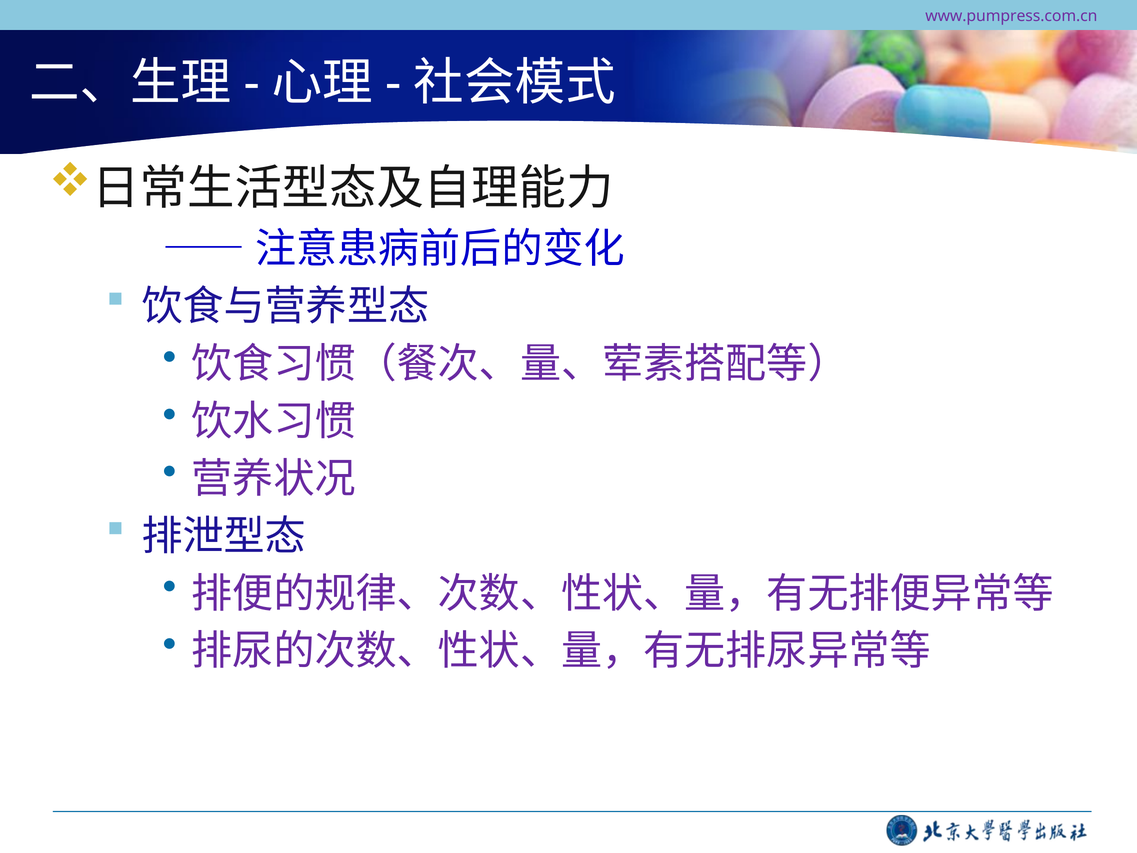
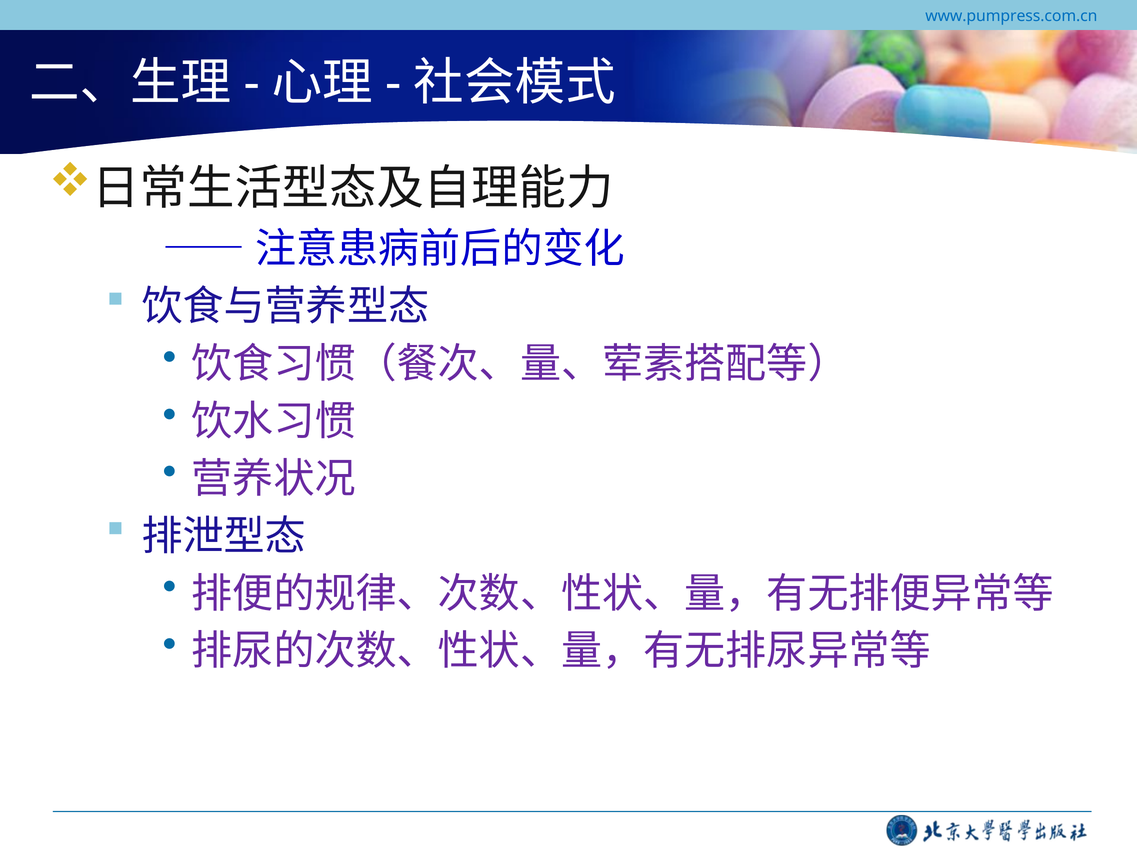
www.pumpress.com.cn colour: purple -> blue
